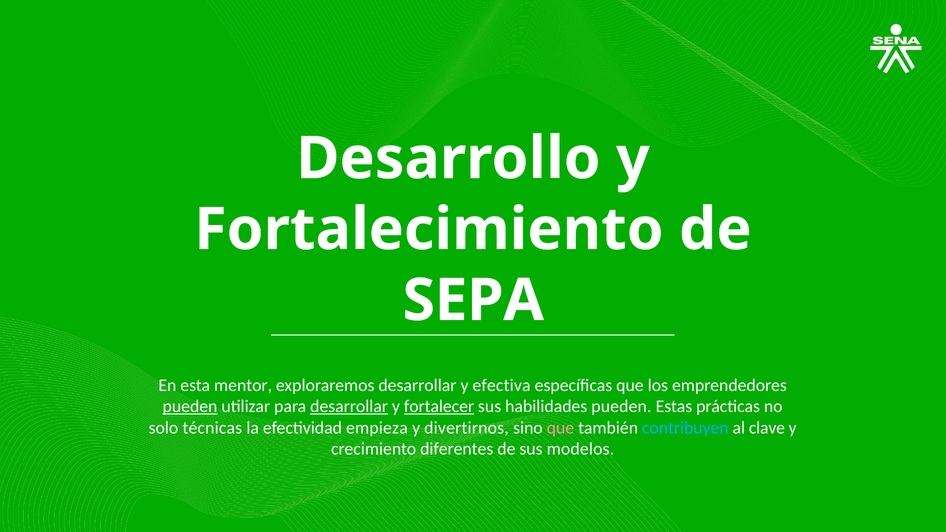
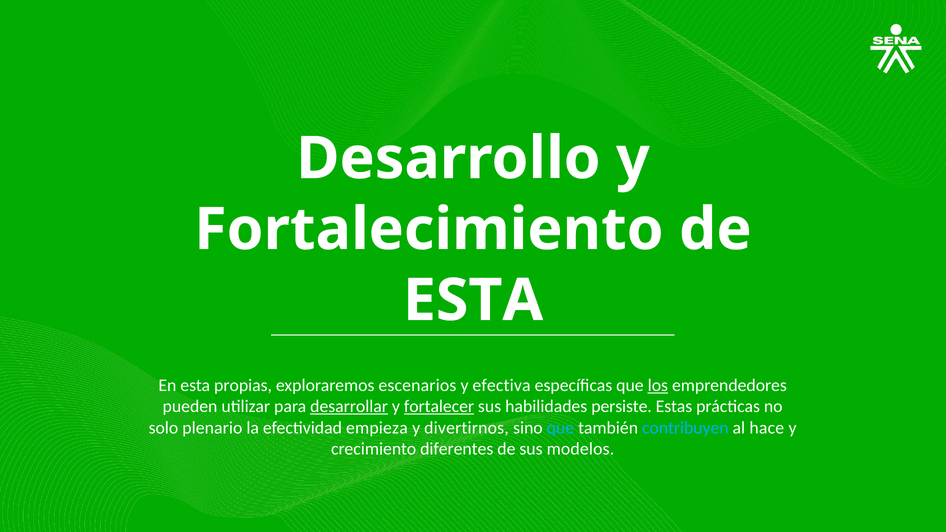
SEPA at (473, 301): SEPA -> ESTA
mentor: mentor -> propias
exploraremos desarrollar: desarrollar -> escenarios
los underline: none -> present
pueden at (190, 407) underline: present -> none
habilidades pueden: pueden -> persiste
técnicas: técnicas -> plenario
que at (560, 428) colour: pink -> light blue
clave: clave -> hace
